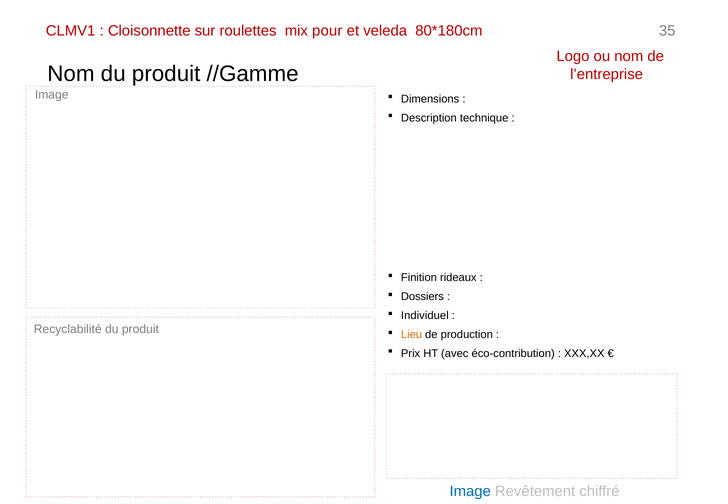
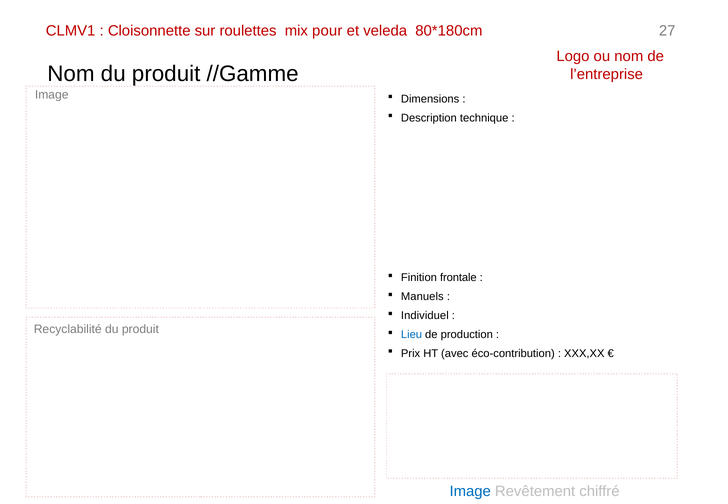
35: 35 -> 27
rideaux: rideaux -> frontale
Dossiers: Dossiers -> Manuels
Lieu colour: orange -> blue
